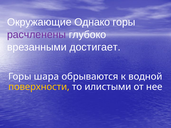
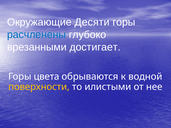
Однако: Однако -> Десяти
расчленены colour: purple -> blue
шара: шара -> цвета
